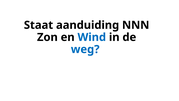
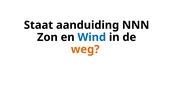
weg colour: blue -> orange
